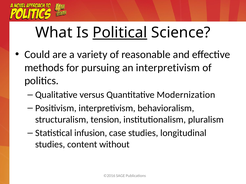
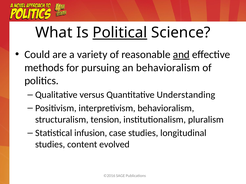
and underline: none -> present
an interpretivism: interpretivism -> behavioralism
Modernization: Modernization -> Understanding
without: without -> evolved
